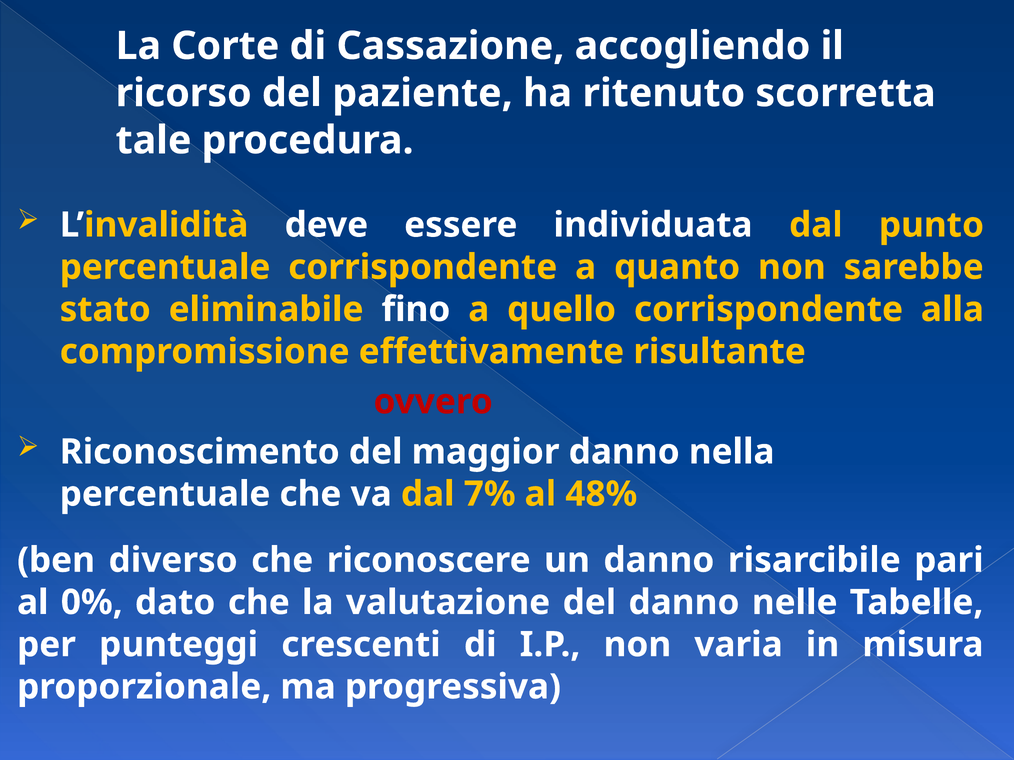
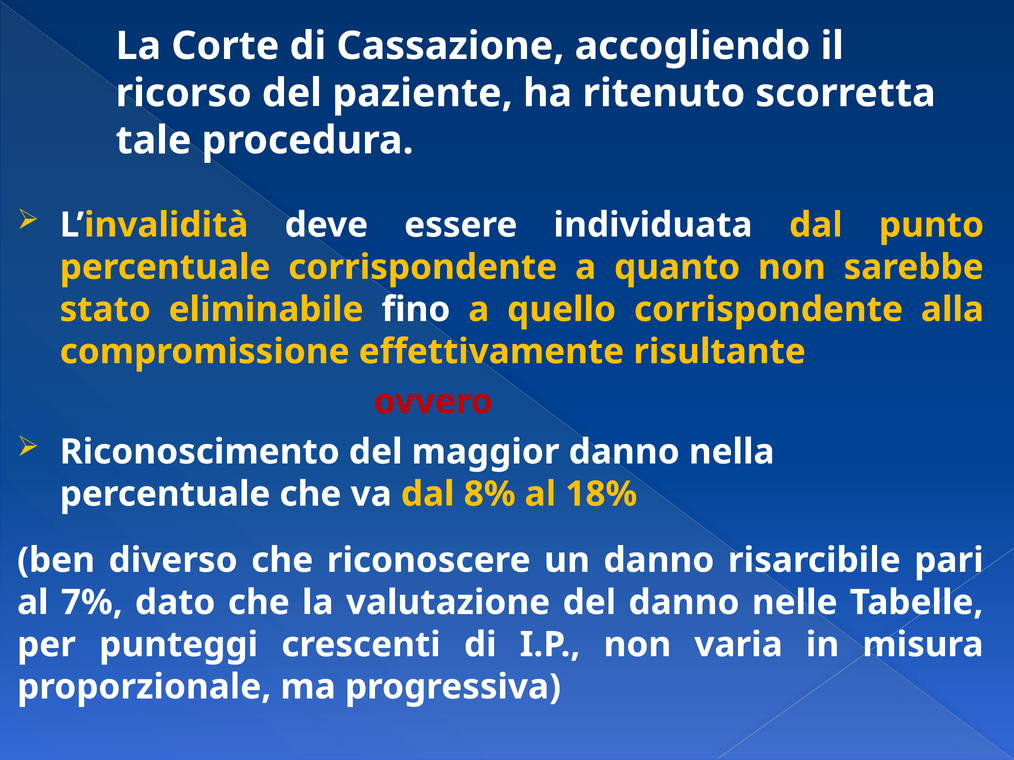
7%: 7% -> 8%
48%: 48% -> 18%
0%: 0% -> 7%
